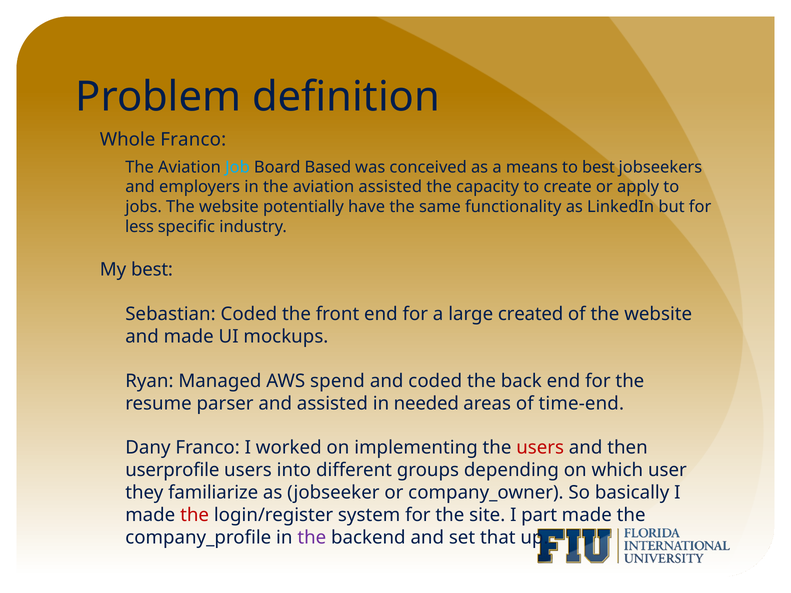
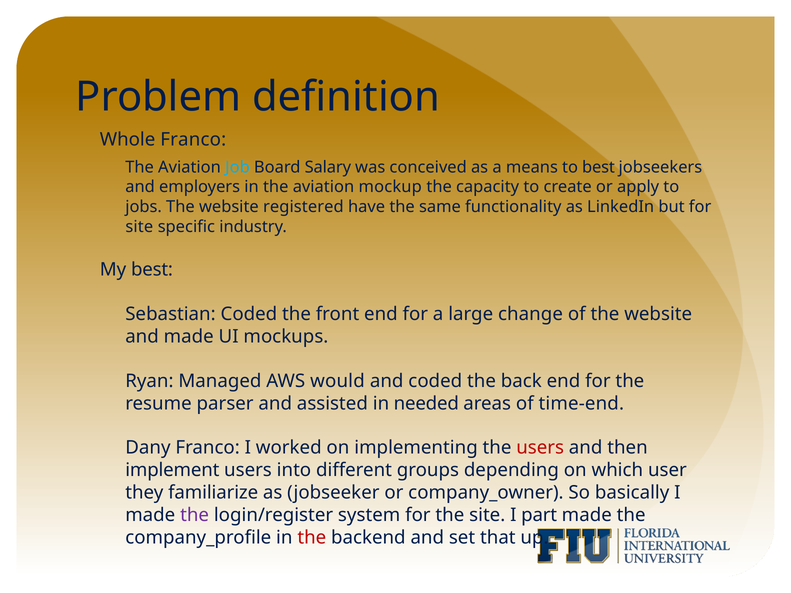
Based: Based -> Salary
aviation assisted: assisted -> mockup
potentially: potentially -> registered
less at (139, 227): less -> site
created: created -> change
spend: spend -> would
userprofile: userprofile -> implement
the at (195, 515) colour: red -> purple
the at (312, 538) colour: purple -> red
